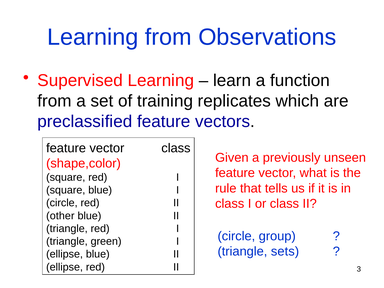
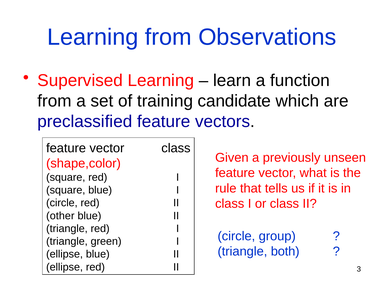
replicates: replicates -> candidate
sets: sets -> both
